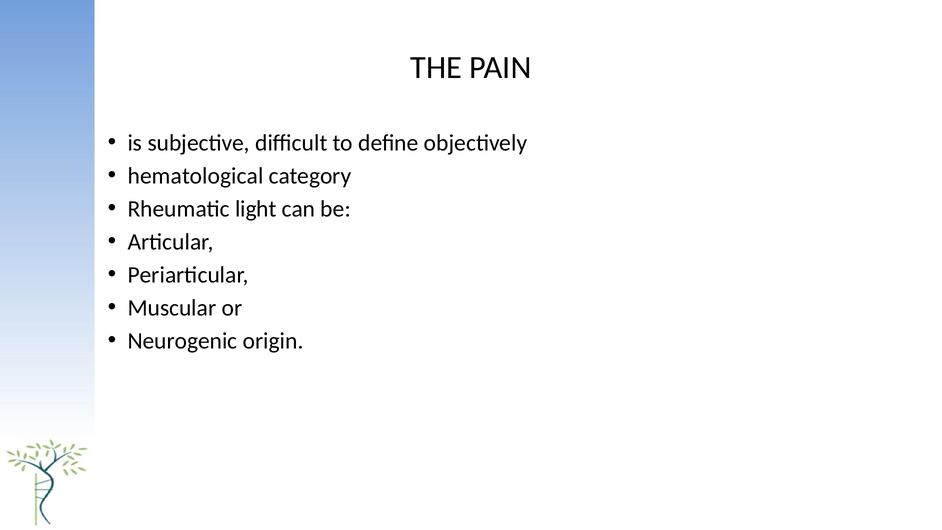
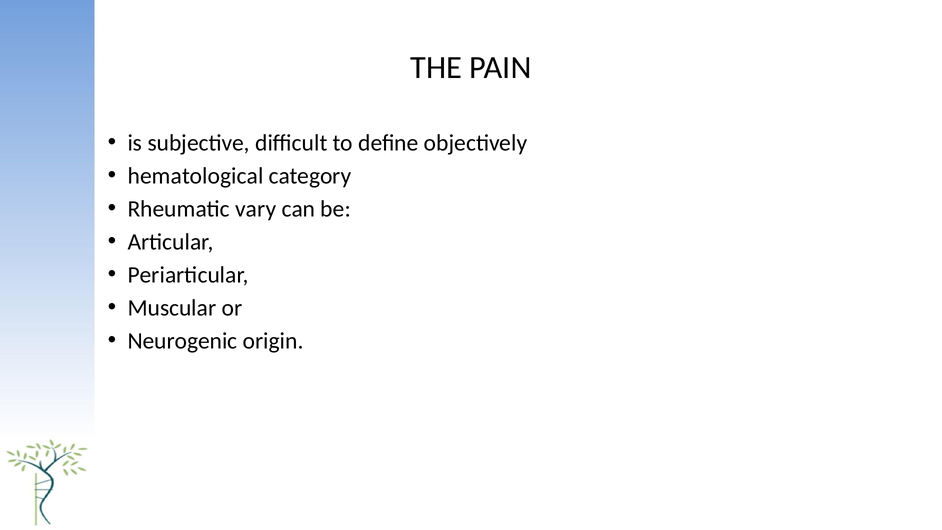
light: light -> vary
